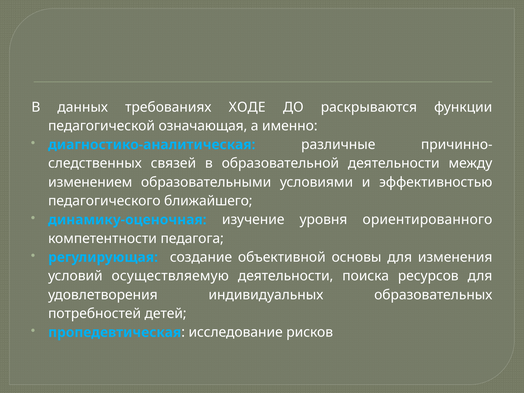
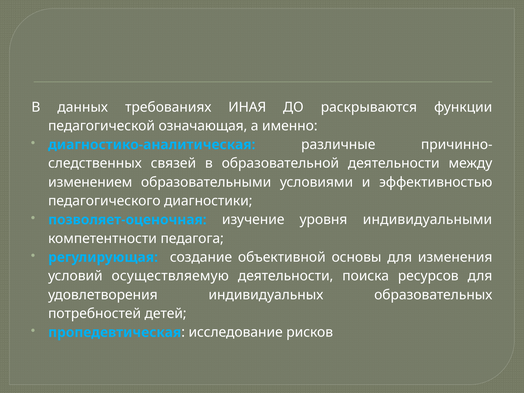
ХОДЕ: ХОДЕ -> ИНАЯ
ближайшего: ближайшего -> диагностики
динамику-оценочная: динамику-оценочная -> позволяет-оценочная
ориентированного: ориентированного -> индивидуальными
